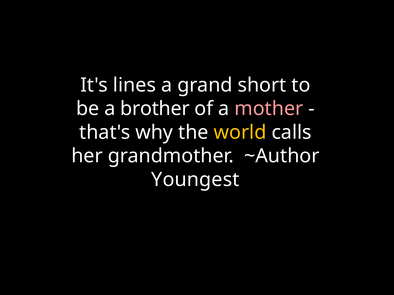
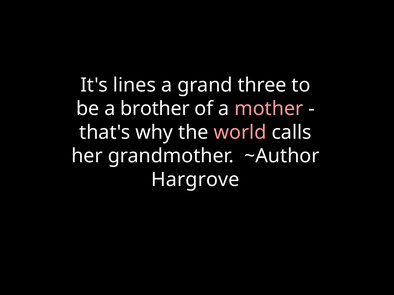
short: short -> three
world colour: yellow -> pink
Youngest: Youngest -> Hargrove
